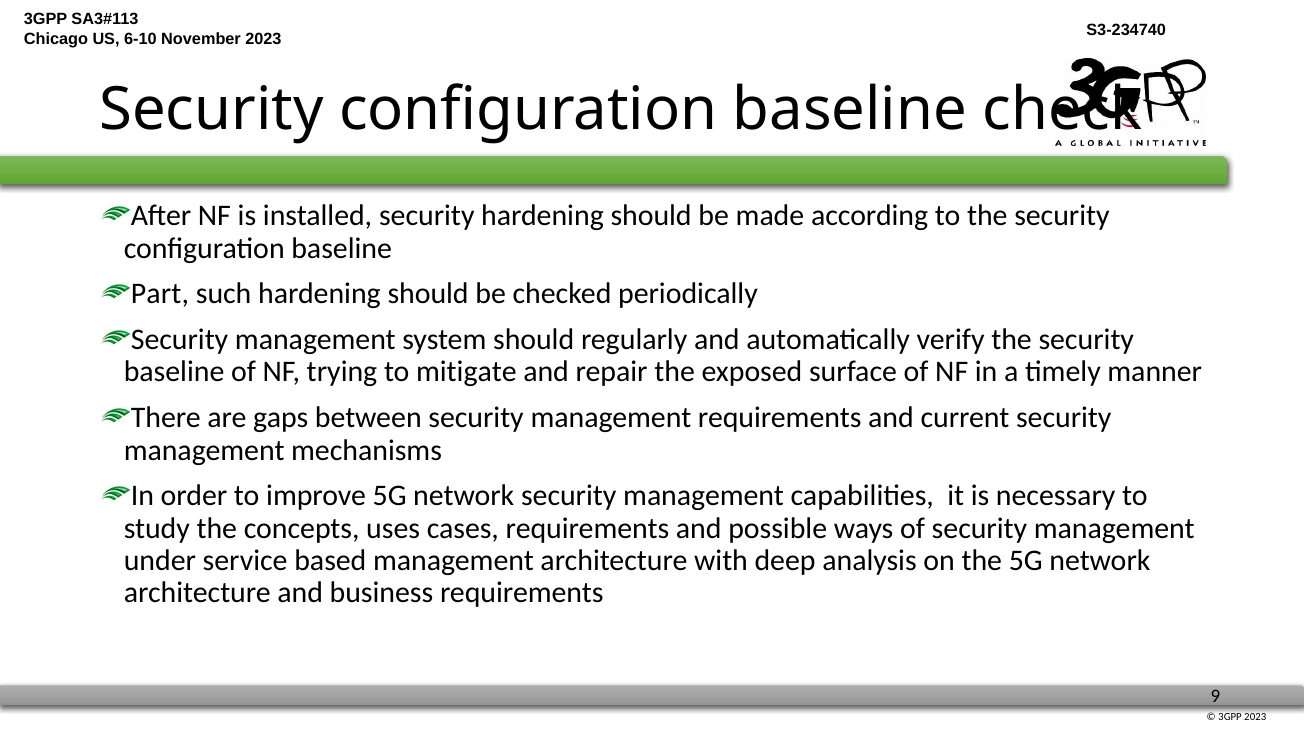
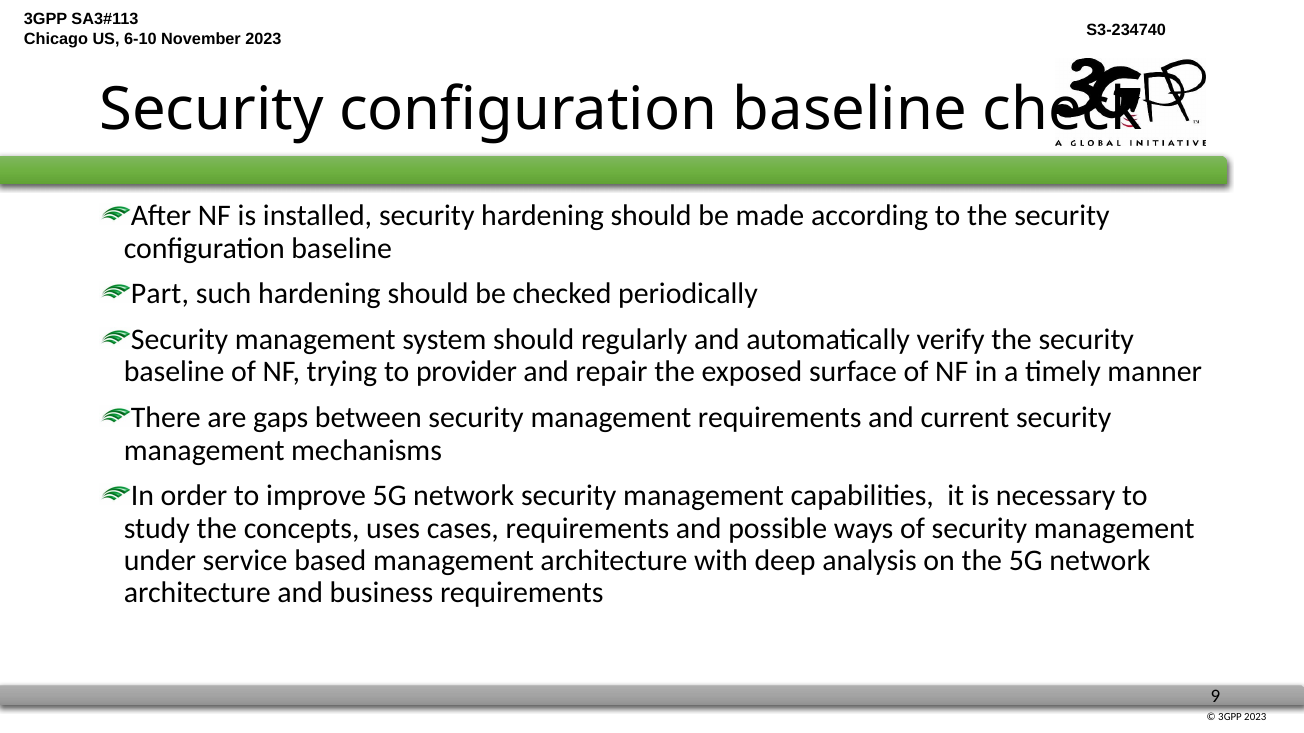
mitigate: mitigate -> provider
